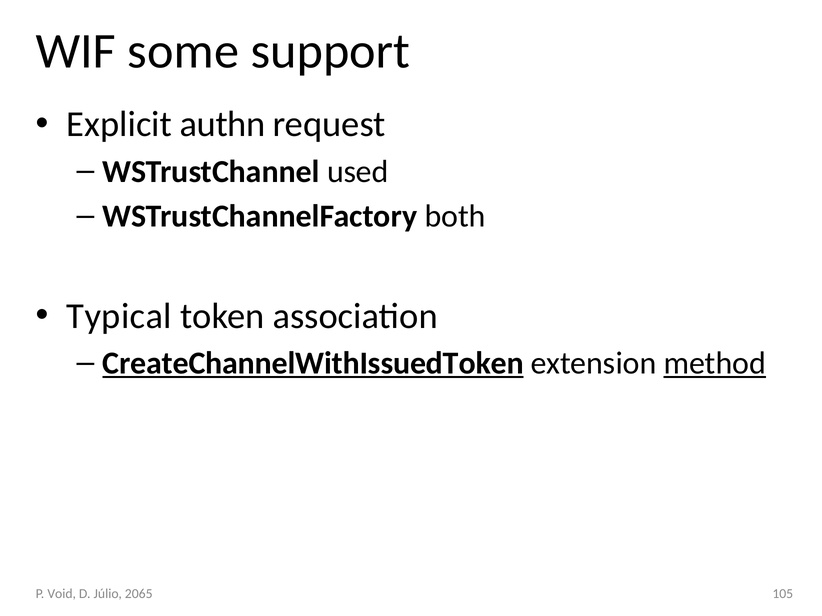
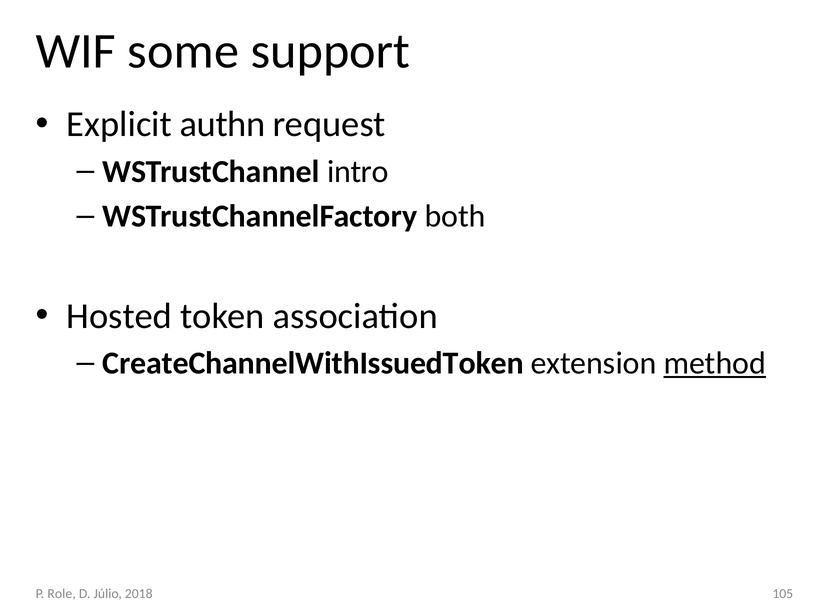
used: used -> intro
Typical: Typical -> Hosted
CreateChannelWithIssuedToken underline: present -> none
Void: Void -> Role
2065: 2065 -> 2018
